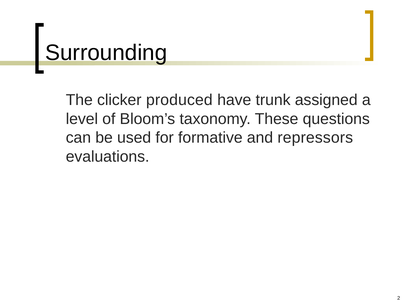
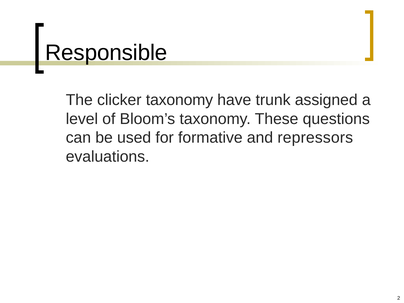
Surrounding: Surrounding -> Responsible
clicker produced: produced -> taxonomy
